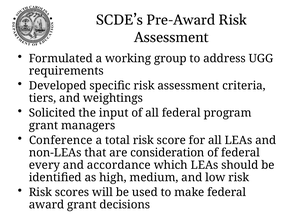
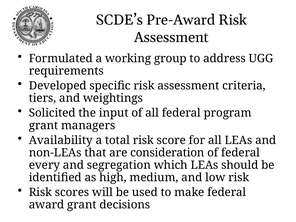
Conference: Conference -> Availability
accordance: accordance -> segregation
